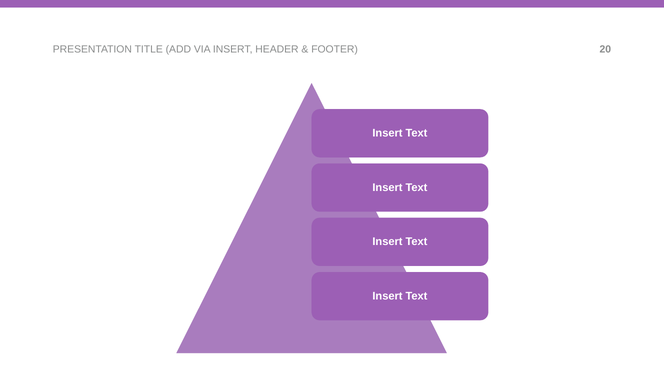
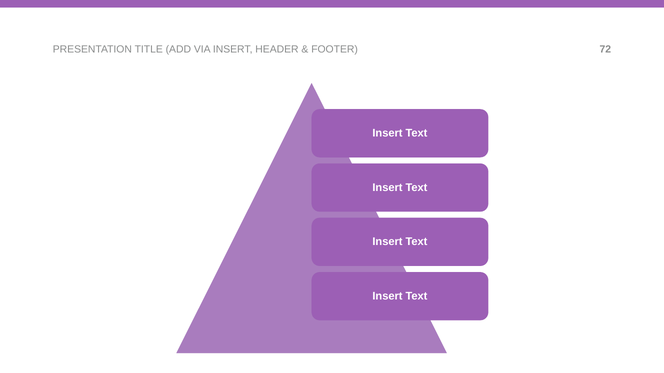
20: 20 -> 72
